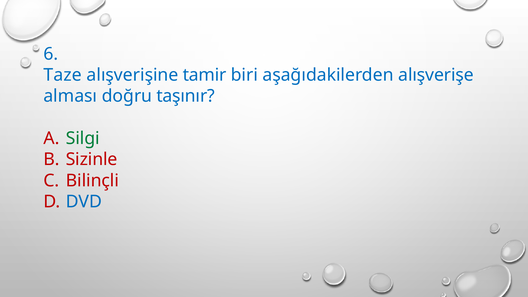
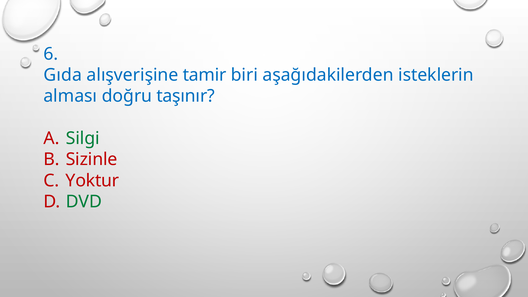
Taze: Taze -> Gıda
alışverişe: alışverişe -> isteklerin
Bilinçli: Bilinçli -> Yoktur
DVD colour: blue -> green
